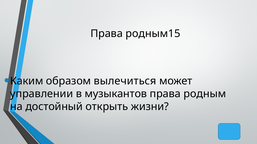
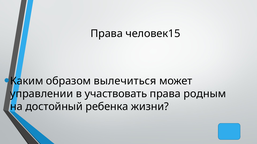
родным15: родным15 -> человек15
музыкантов: музыкантов -> участвовать
открыть: открыть -> ребенка
